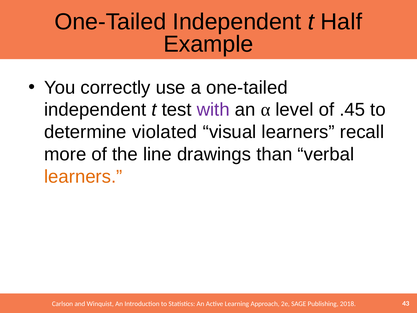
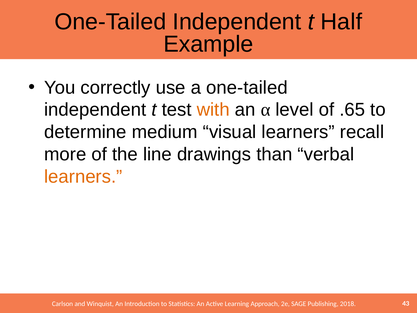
with colour: purple -> orange
.45: .45 -> .65
violated: violated -> medium
